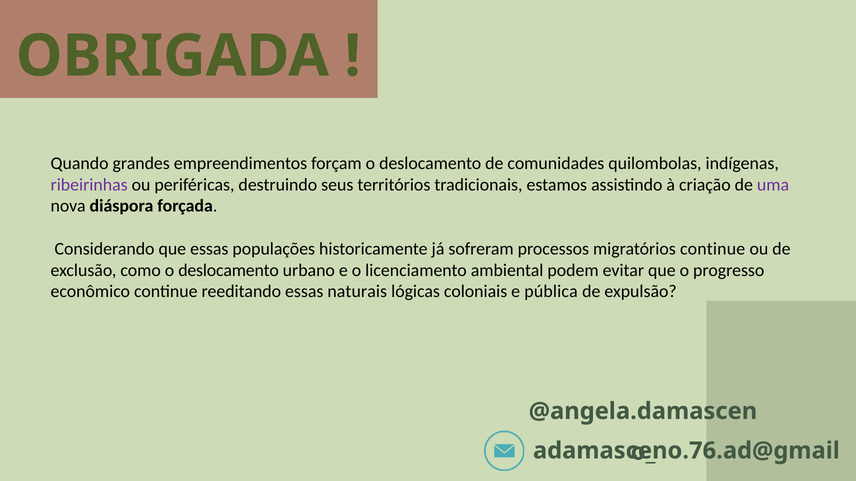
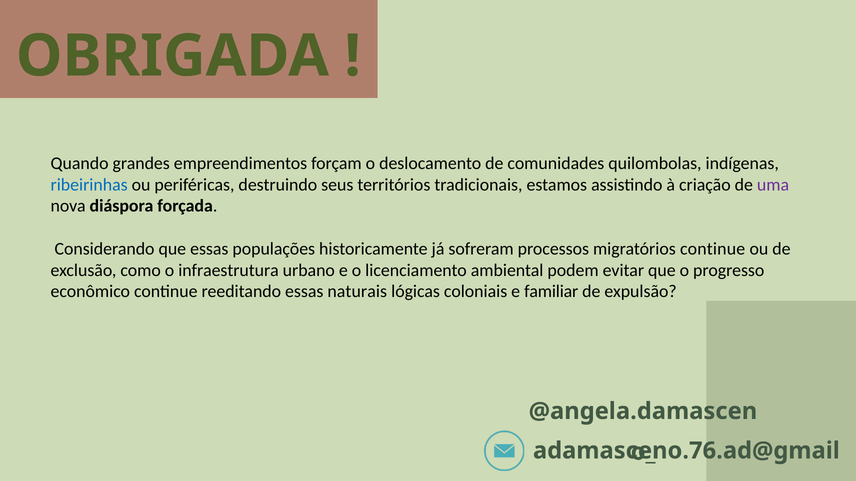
ribeirinhas colour: purple -> blue
como o deslocamento: deslocamento -> infraestrutura
pública: pública -> familiar
